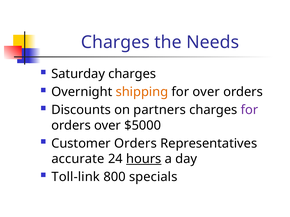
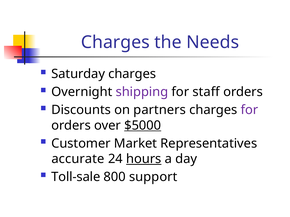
shipping colour: orange -> purple
for over: over -> staff
$5000 underline: none -> present
Customer Orders: Orders -> Market
Toll-link: Toll-link -> Toll-sale
specials: specials -> support
